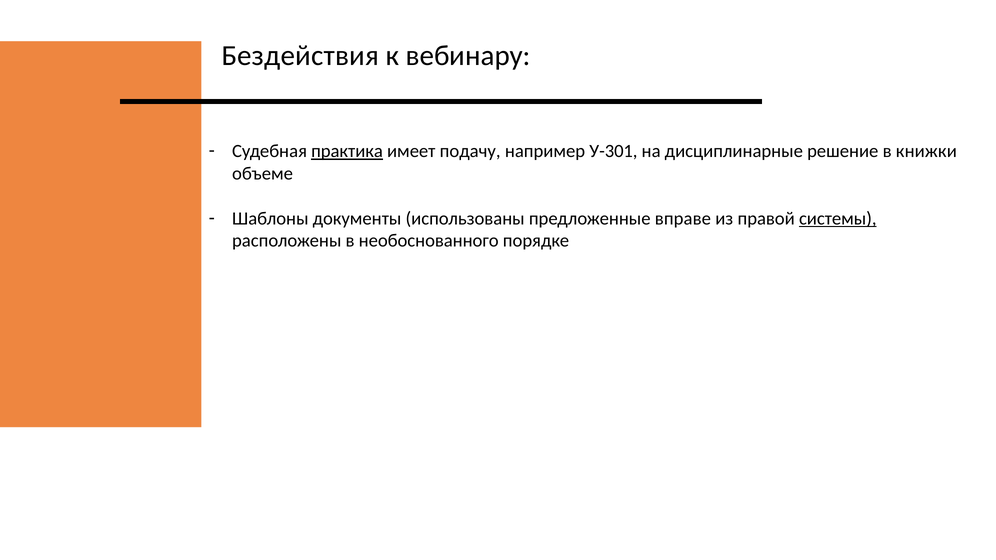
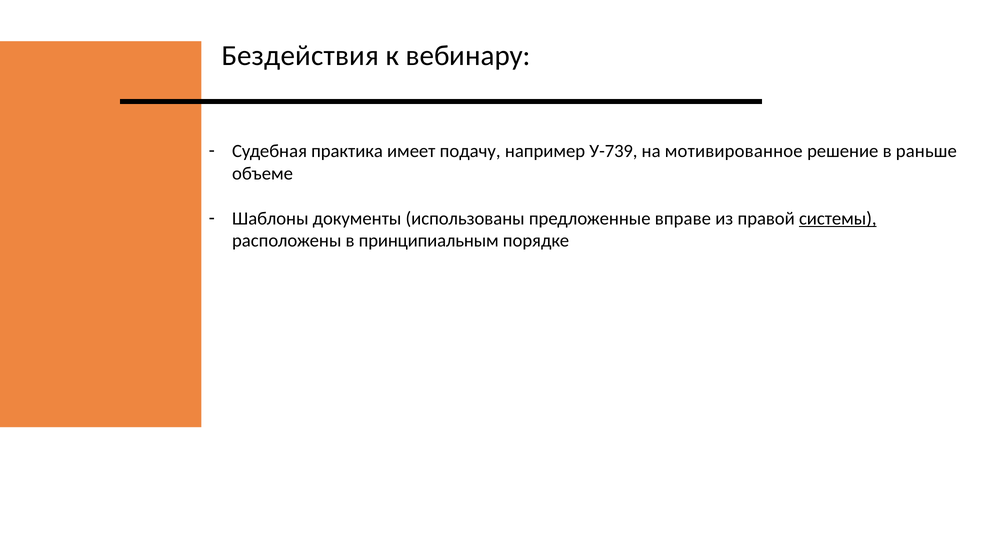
практика underline: present -> none
У-301: У-301 -> У-739
дисциплинарные: дисциплинарные -> мотивированное
книжки: книжки -> раньше
необоснованного: необоснованного -> принципиальным
